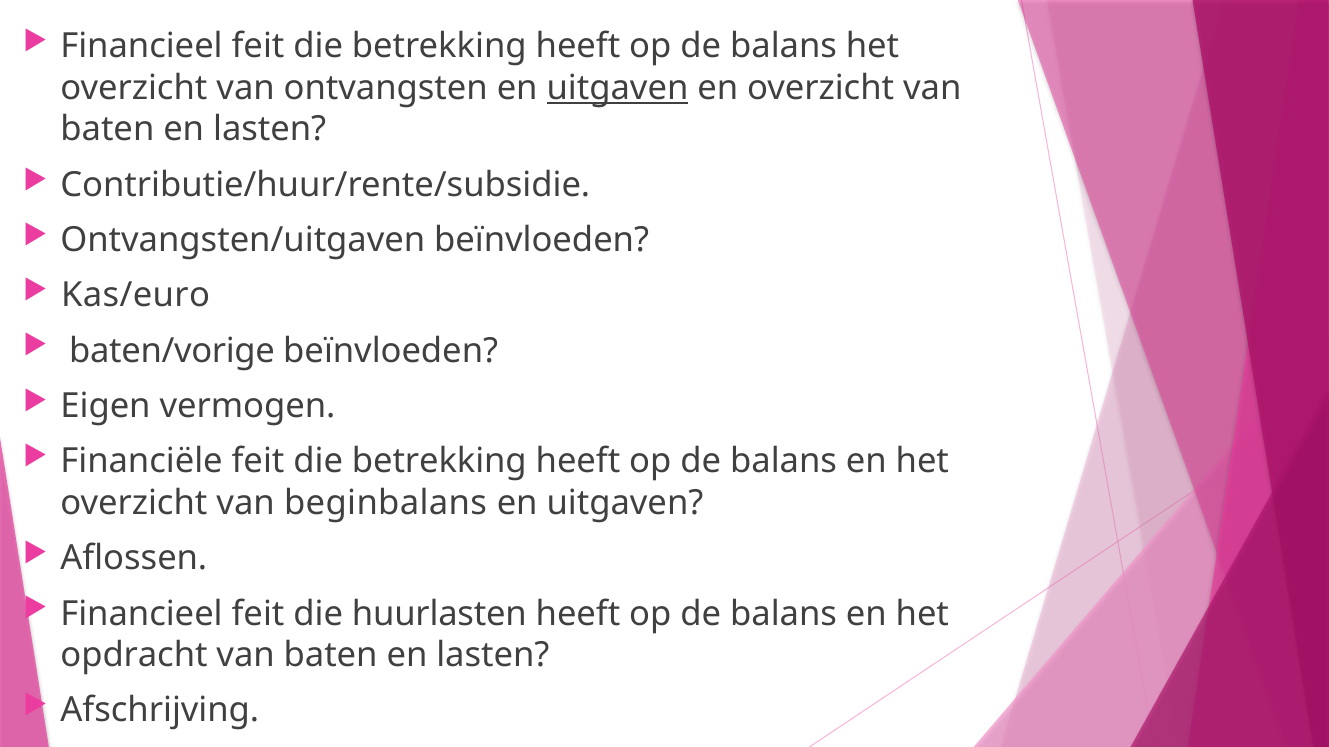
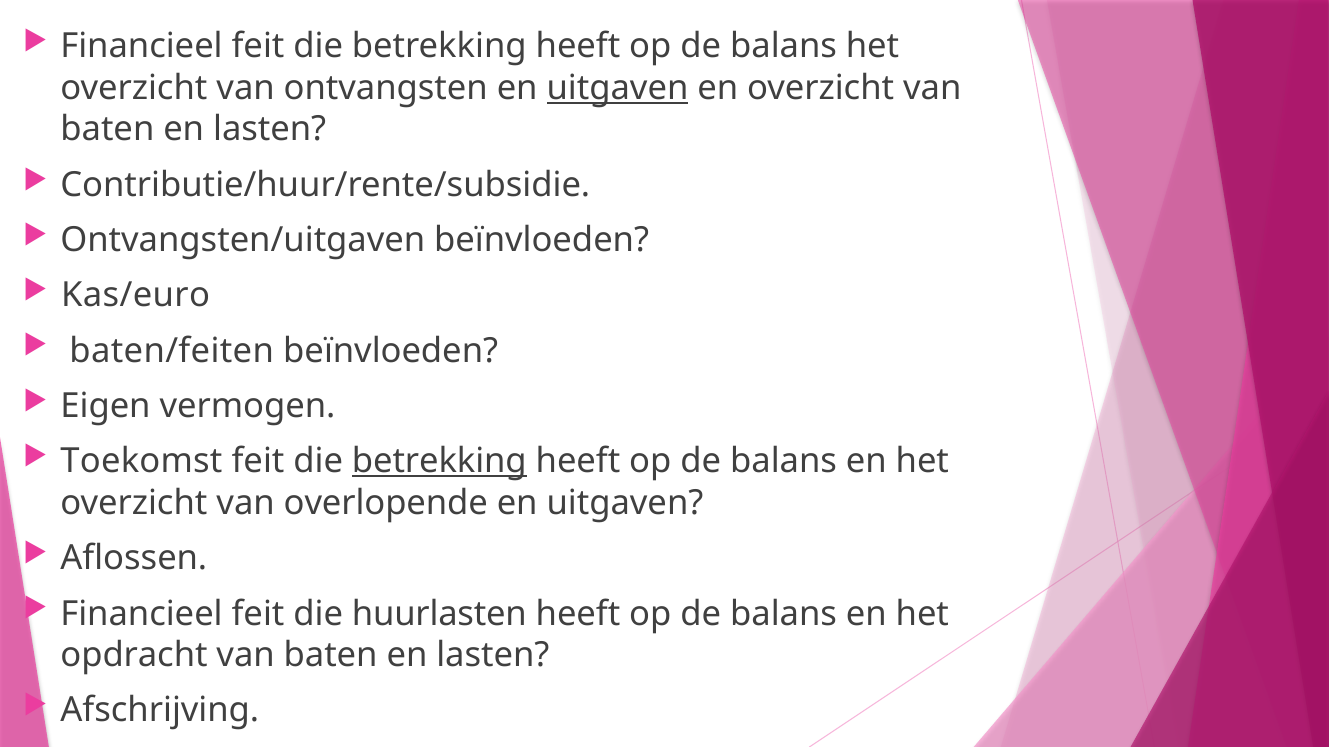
baten/vorige: baten/vorige -> baten/feiten
Financiële: Financiële -> Toekomst
betrekking at (439, 462) underline: none -> present
beginbalans: beginbalans -> overlopende
